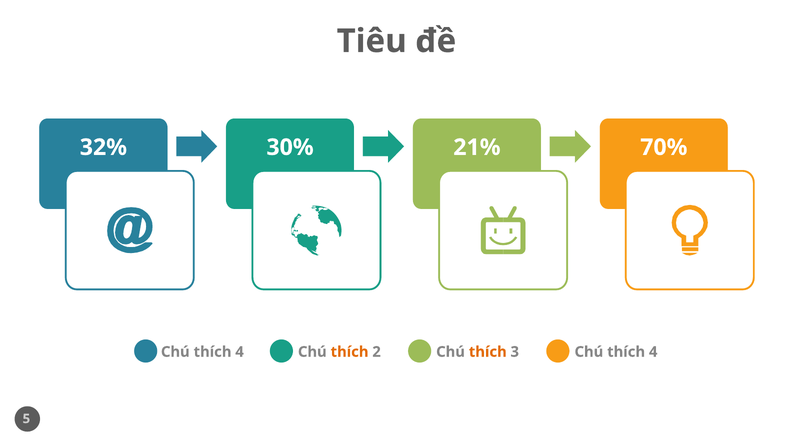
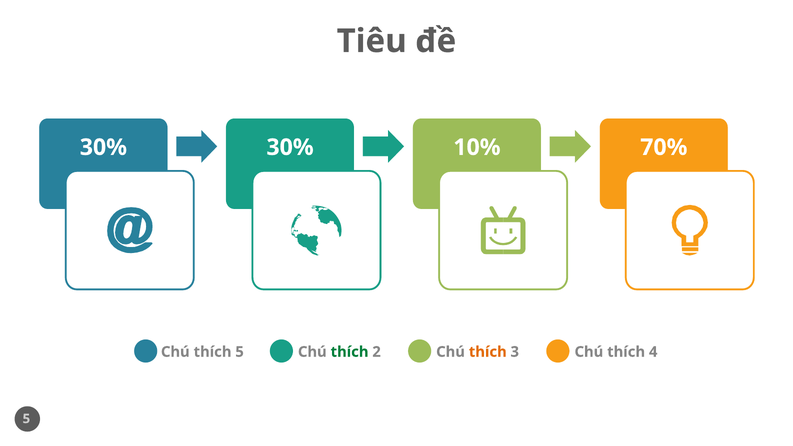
32% at (103, 147): 32% -> 30%
21%: 21% -> 10%
4 at (240, 352): 4 -> 5
thích at (350, 352) colour: orange -> green
